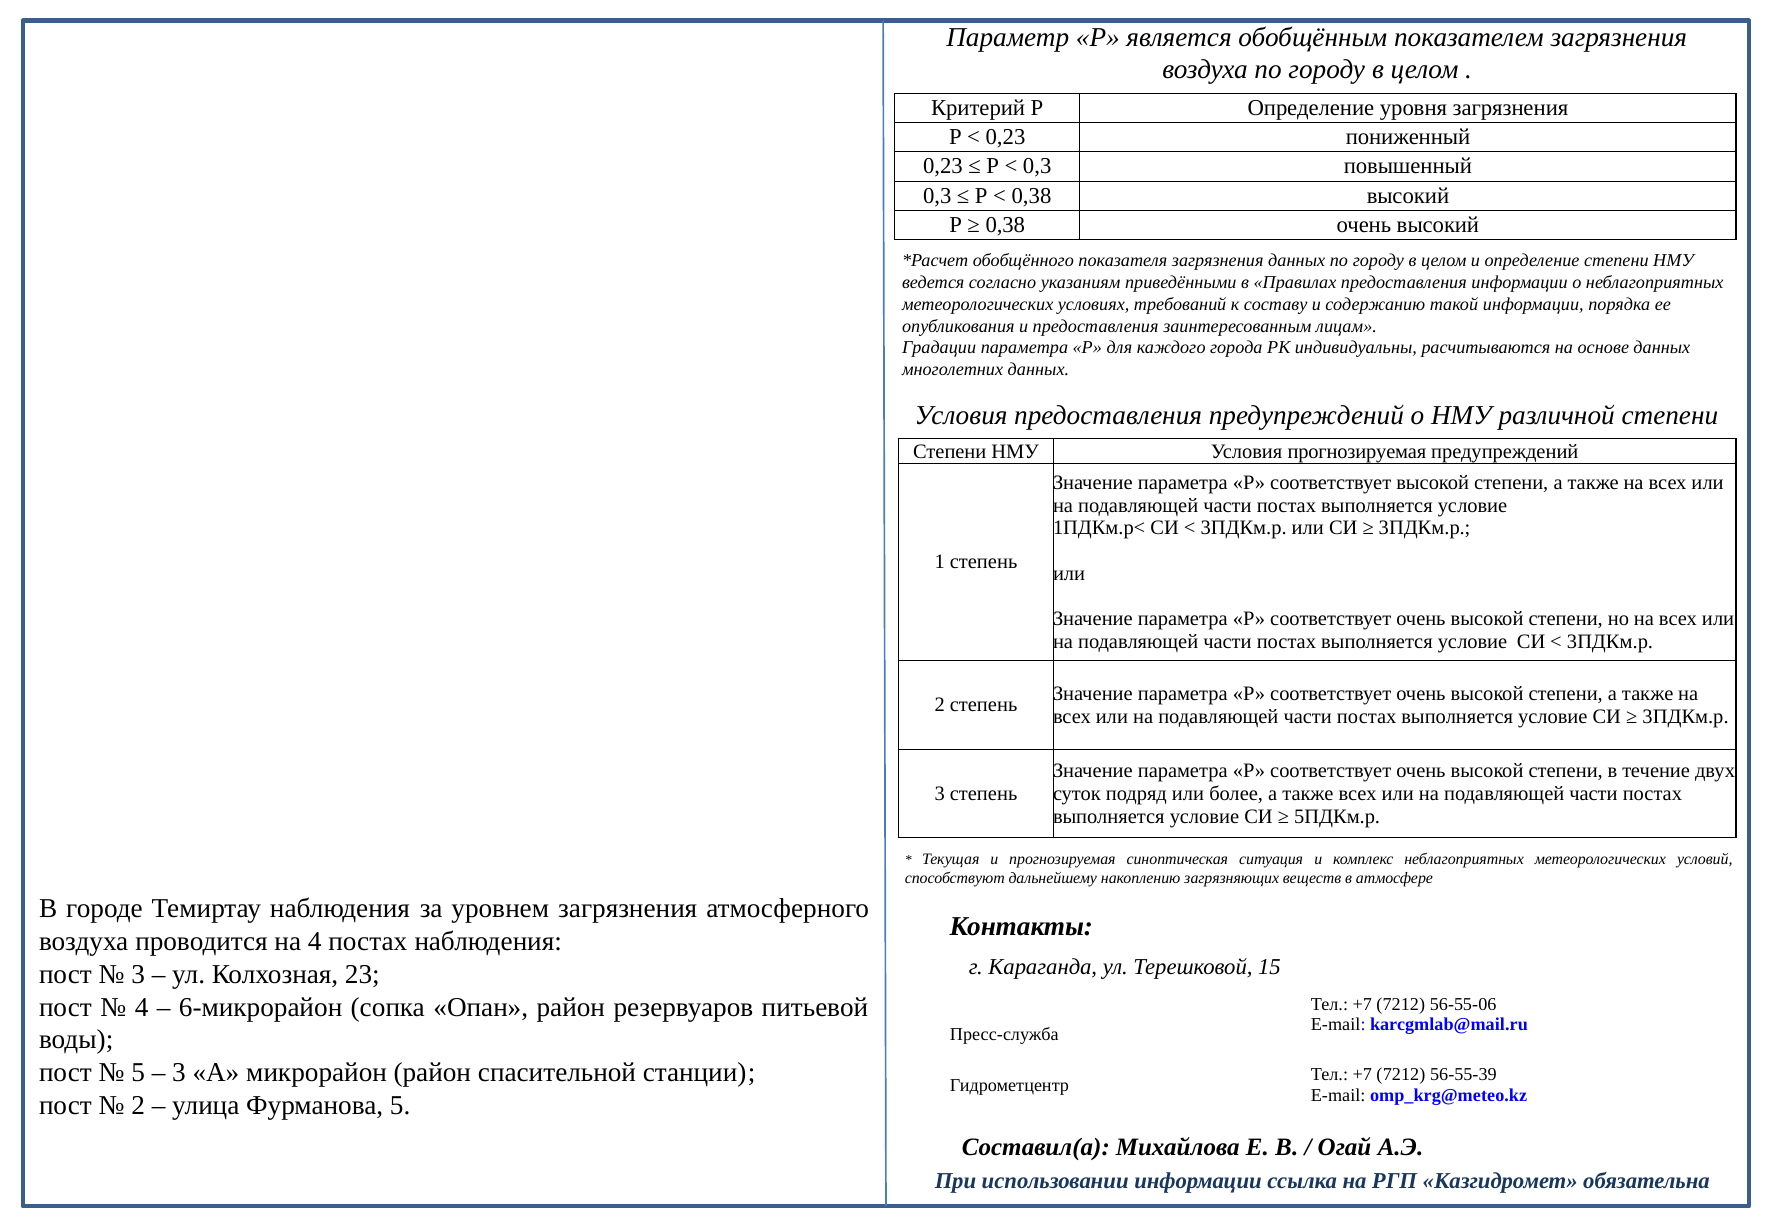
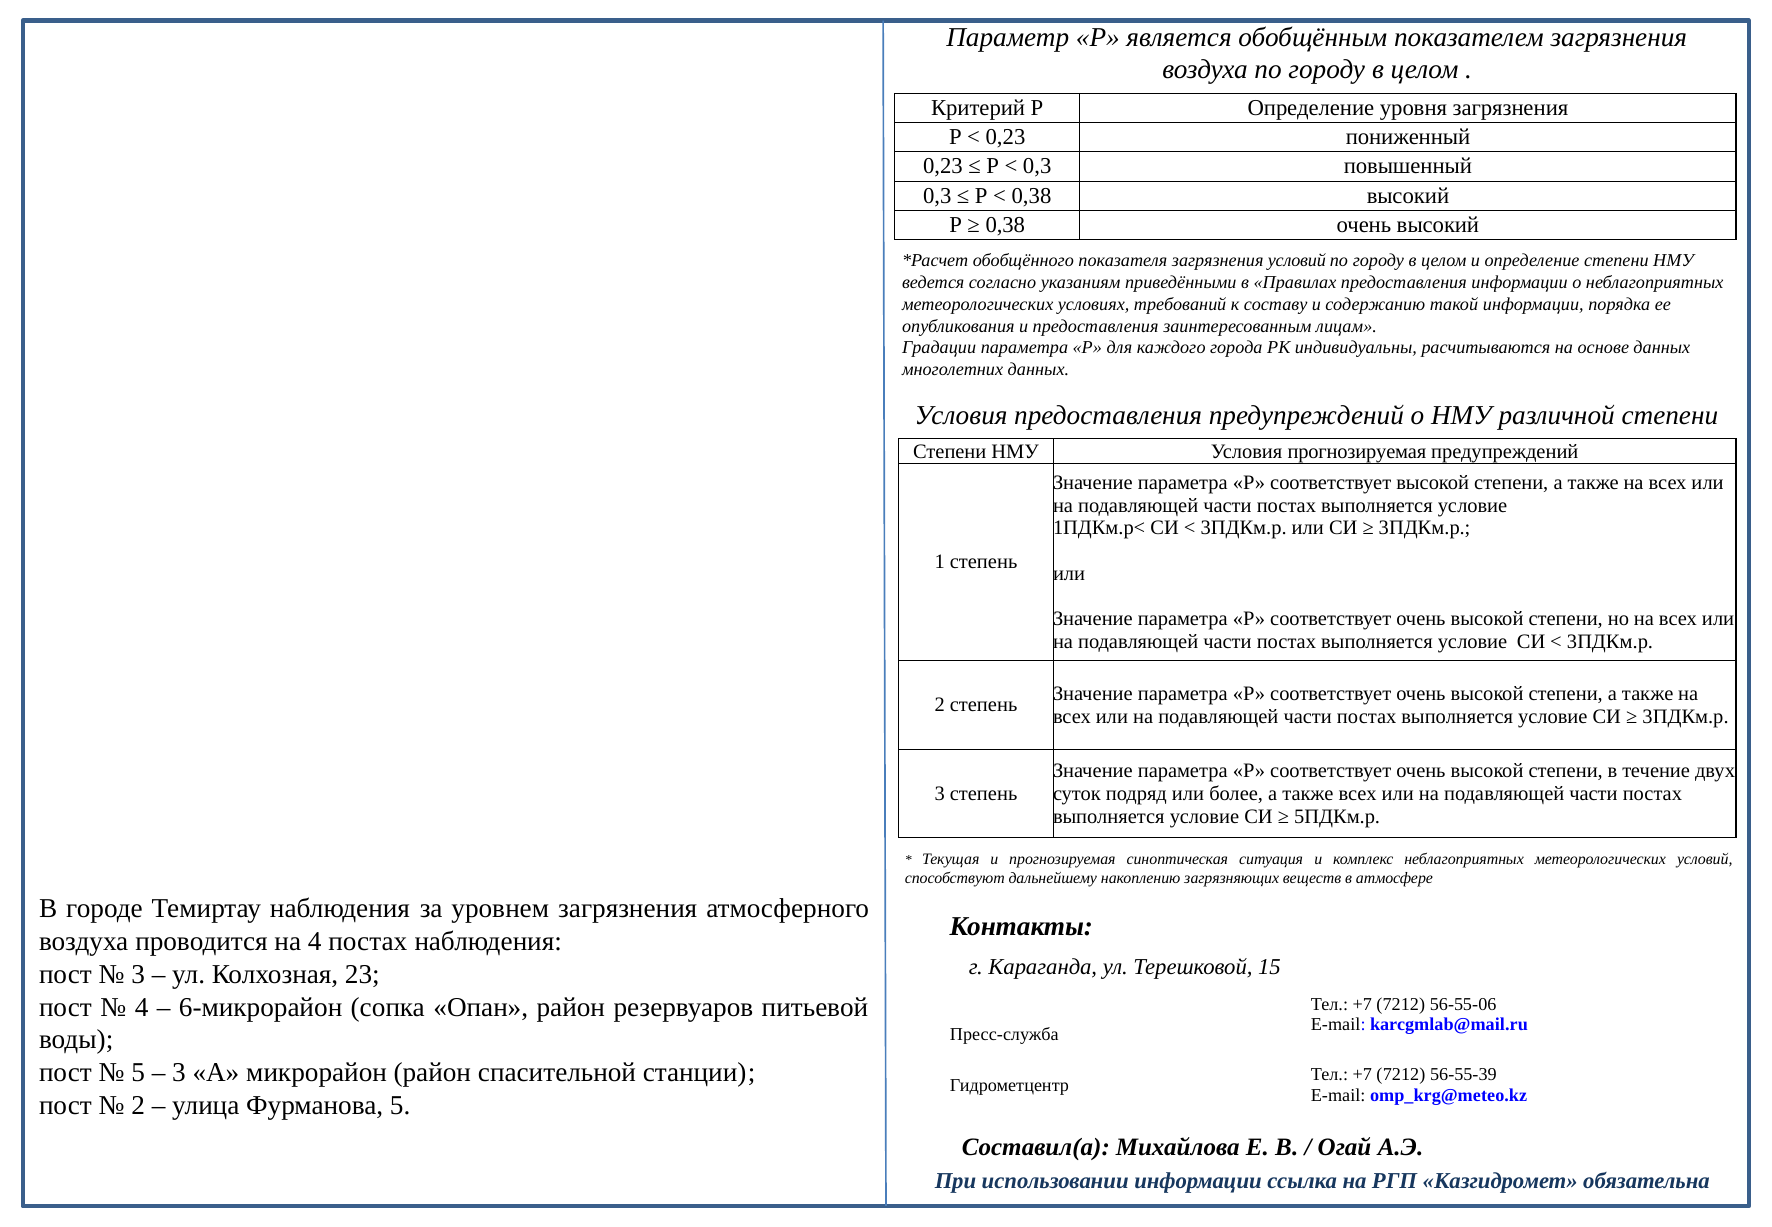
загрязнения данных: данных -> условий
